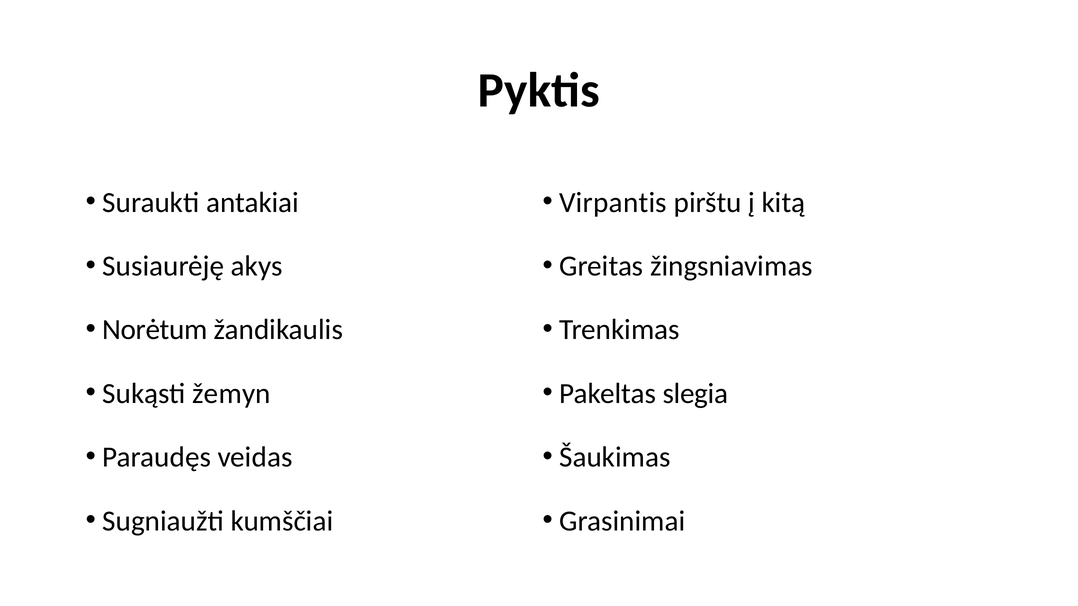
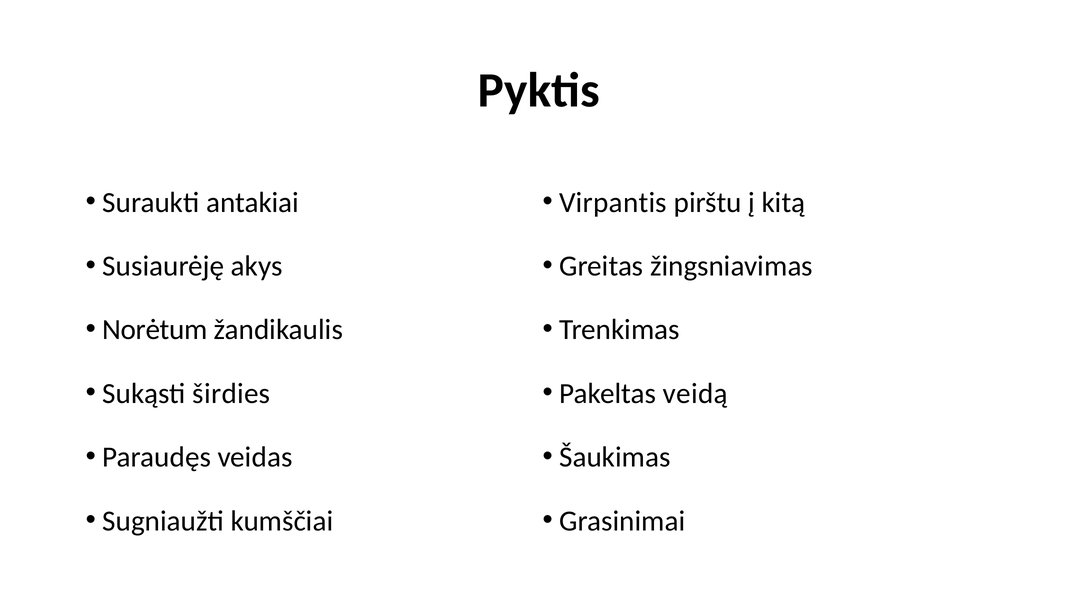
žemyn: žemyn -> širdies
slegia: slegia -> veidą
